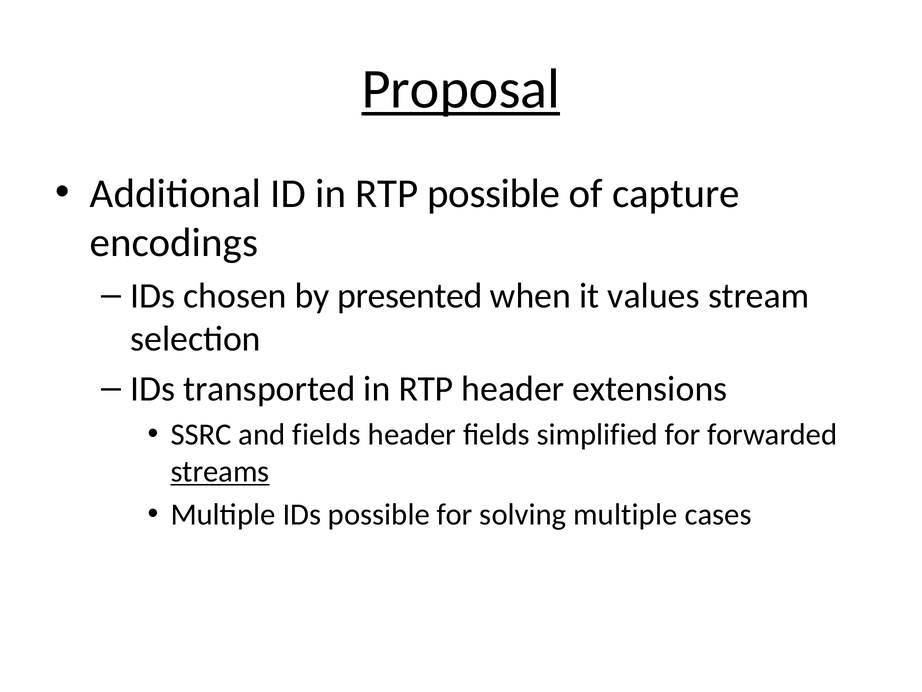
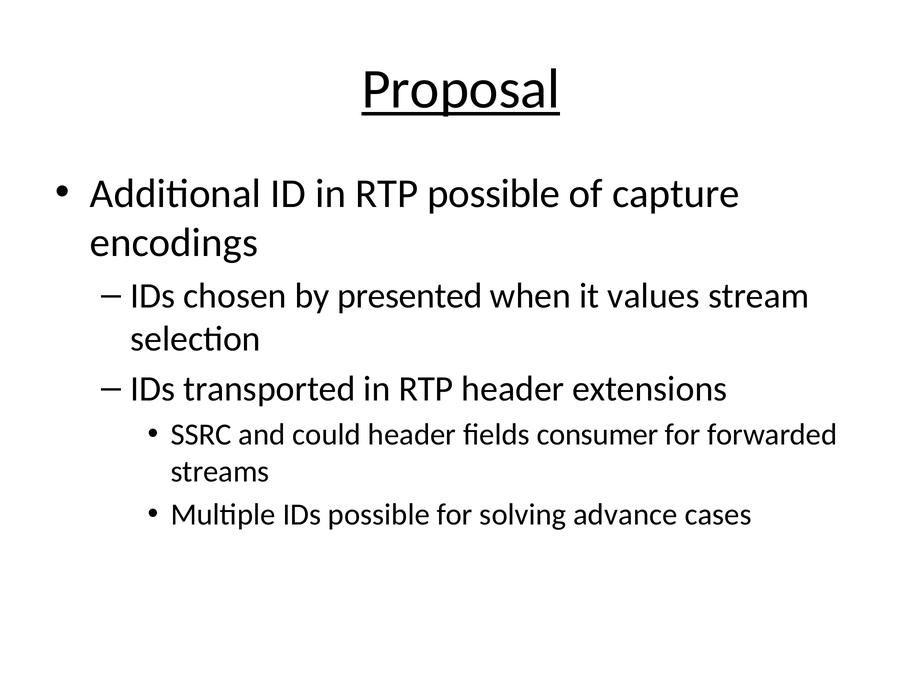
and fields: fields -> could
simplified: simplified -> consumer
streams underline: present -> none
solving multiple: multiple -> advance
